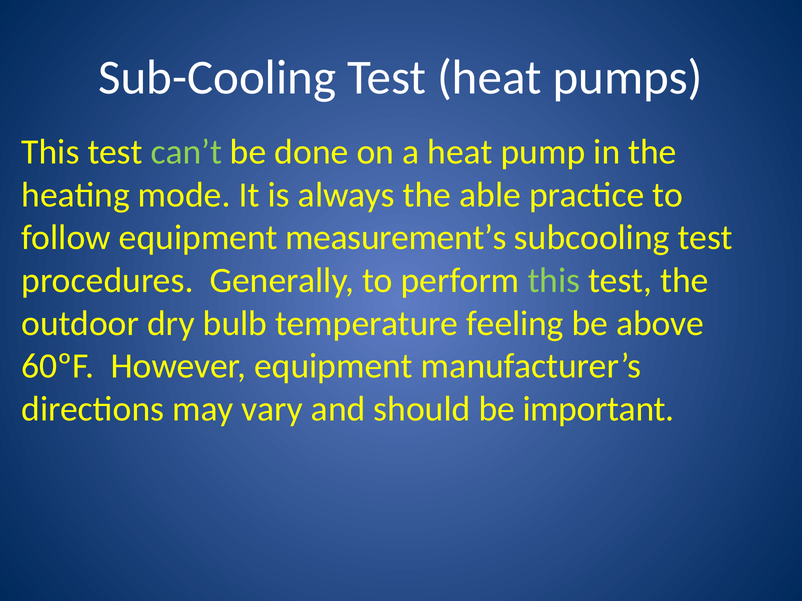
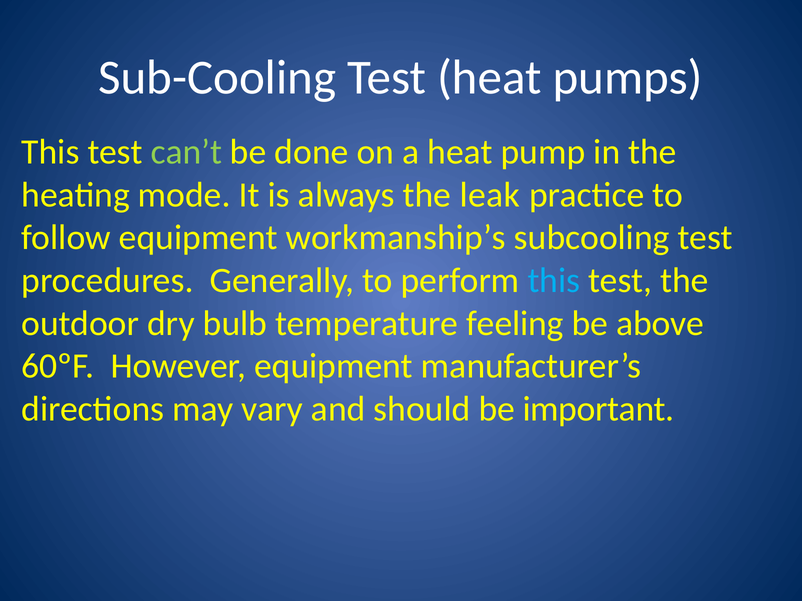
able: able -> leak
measurement’s: measurement’s -> workmanship’s
this at (554, 281) colour: light green -> light blue
